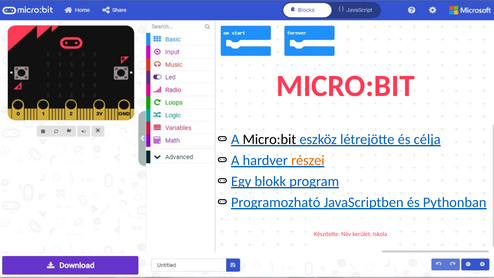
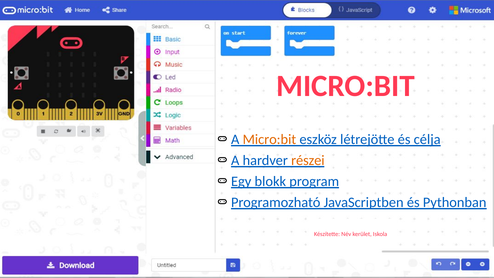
Micro:bit at (269, 139) colour: black -> orange
